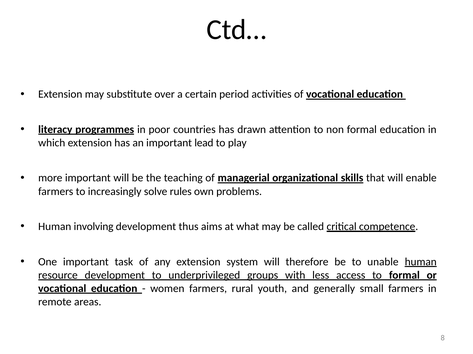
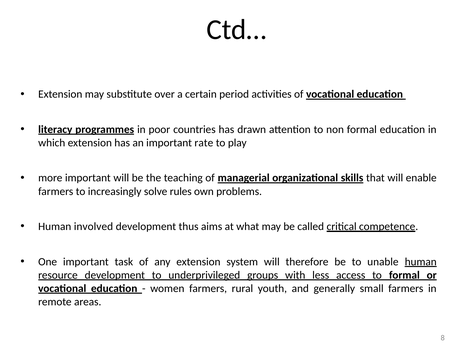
lead: lead -> rate
involving: involving -> involved
